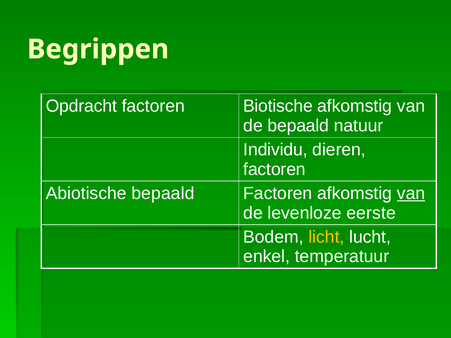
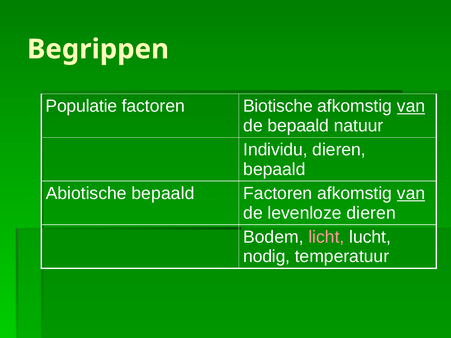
Opdracht: Opdracht -> Populatie
van at (411, 106) underline: none -> present
factoren at (275, 169): factoren -> bepaald
levenloze eerste: eerste -> dieren
licht colour: yellow -> pink
enkel: enkel -> nodig
